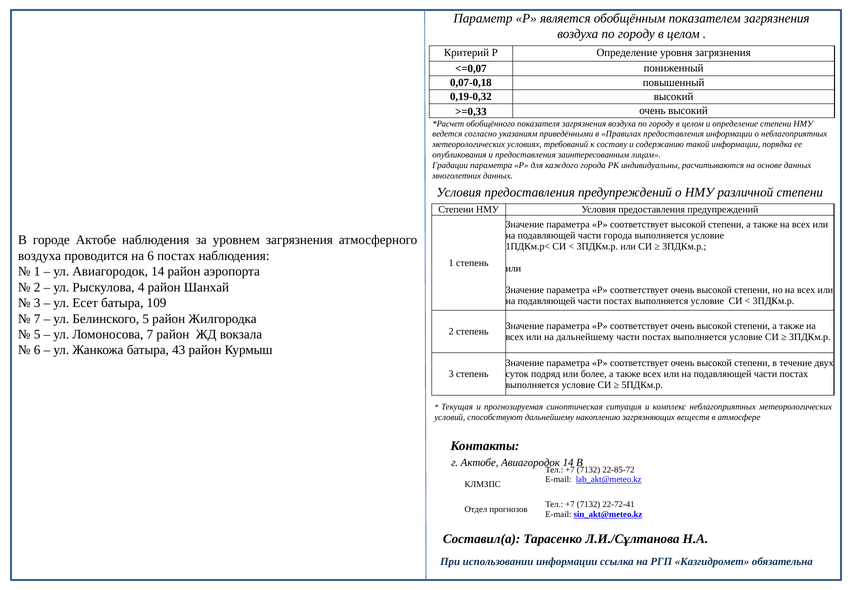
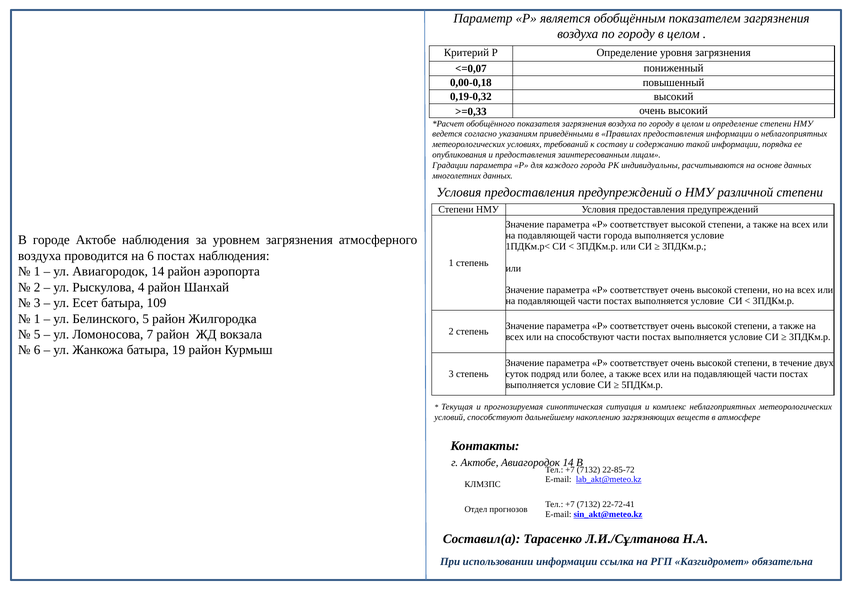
0,07-0,18: 0,07-0,18 -> 0,00-0,18
7 at (37, 319): 7 -> 1
на дальнейшему: дальнейшему -> способствуют
43: 43 -> 19
